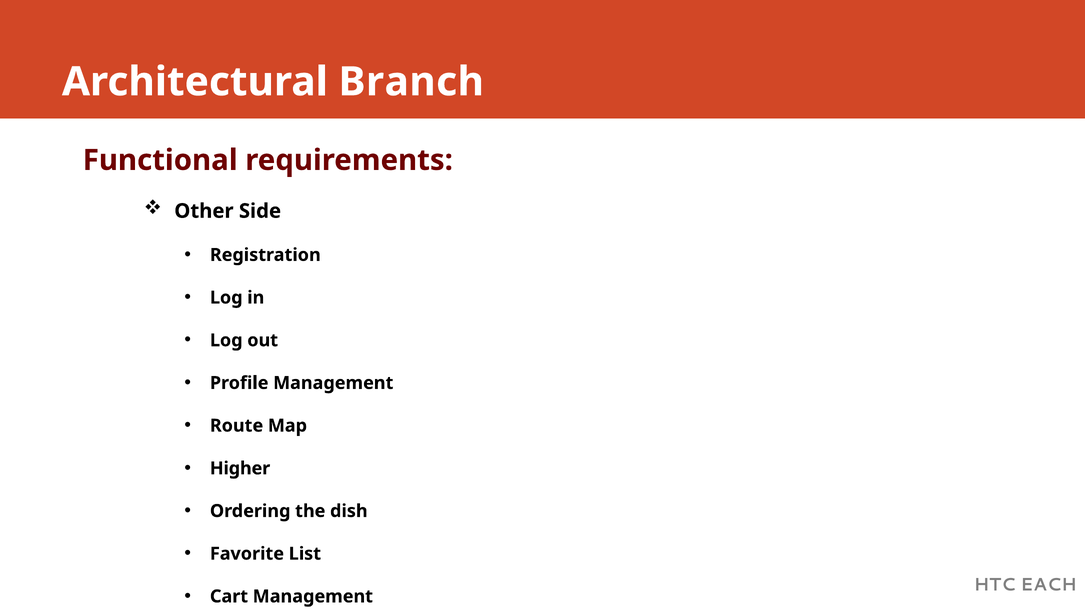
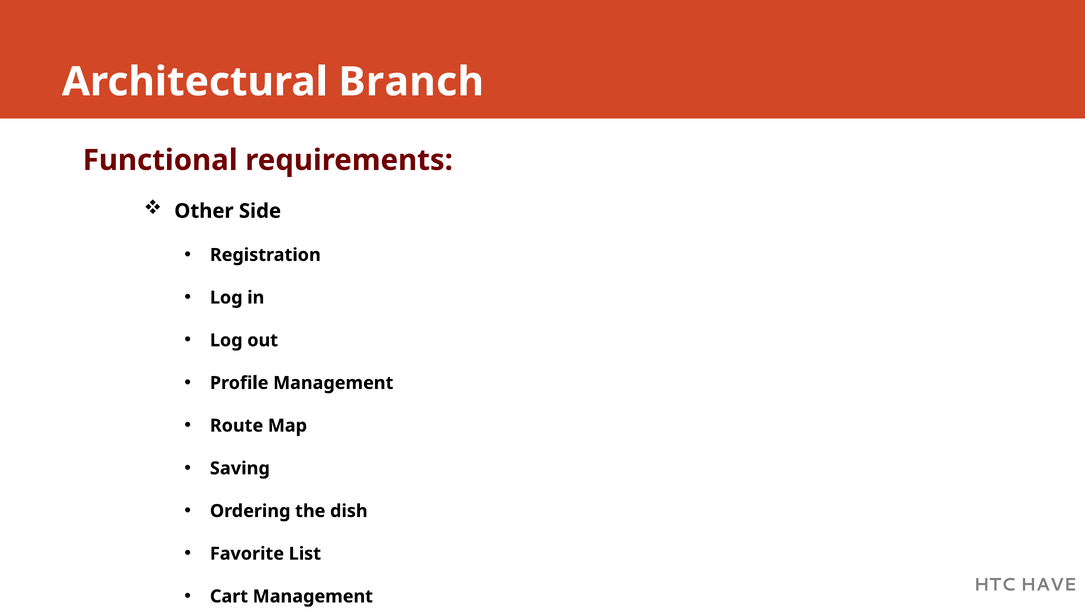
Higher: Higher -> Saving
EACH: EACH -> HAVE
